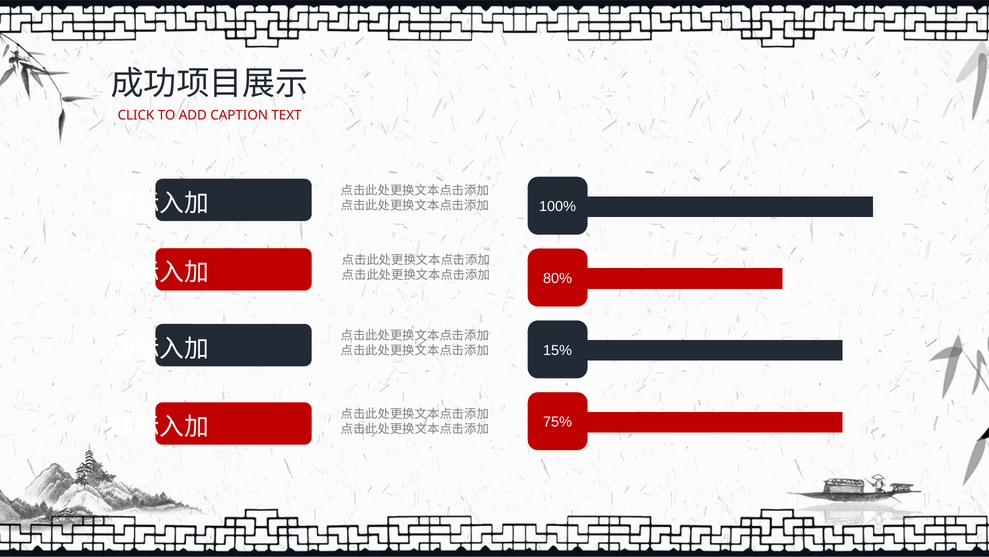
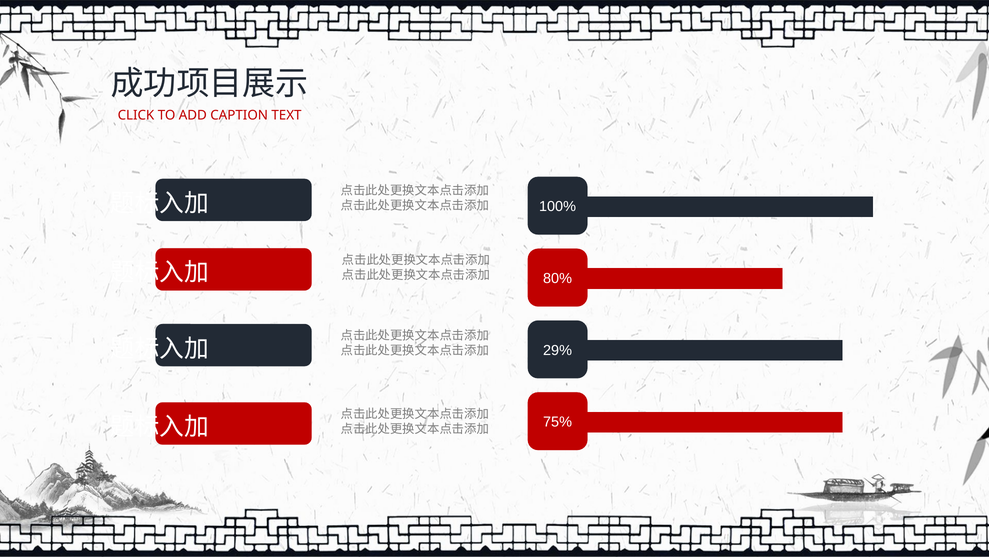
15%: 15% -> 29%
